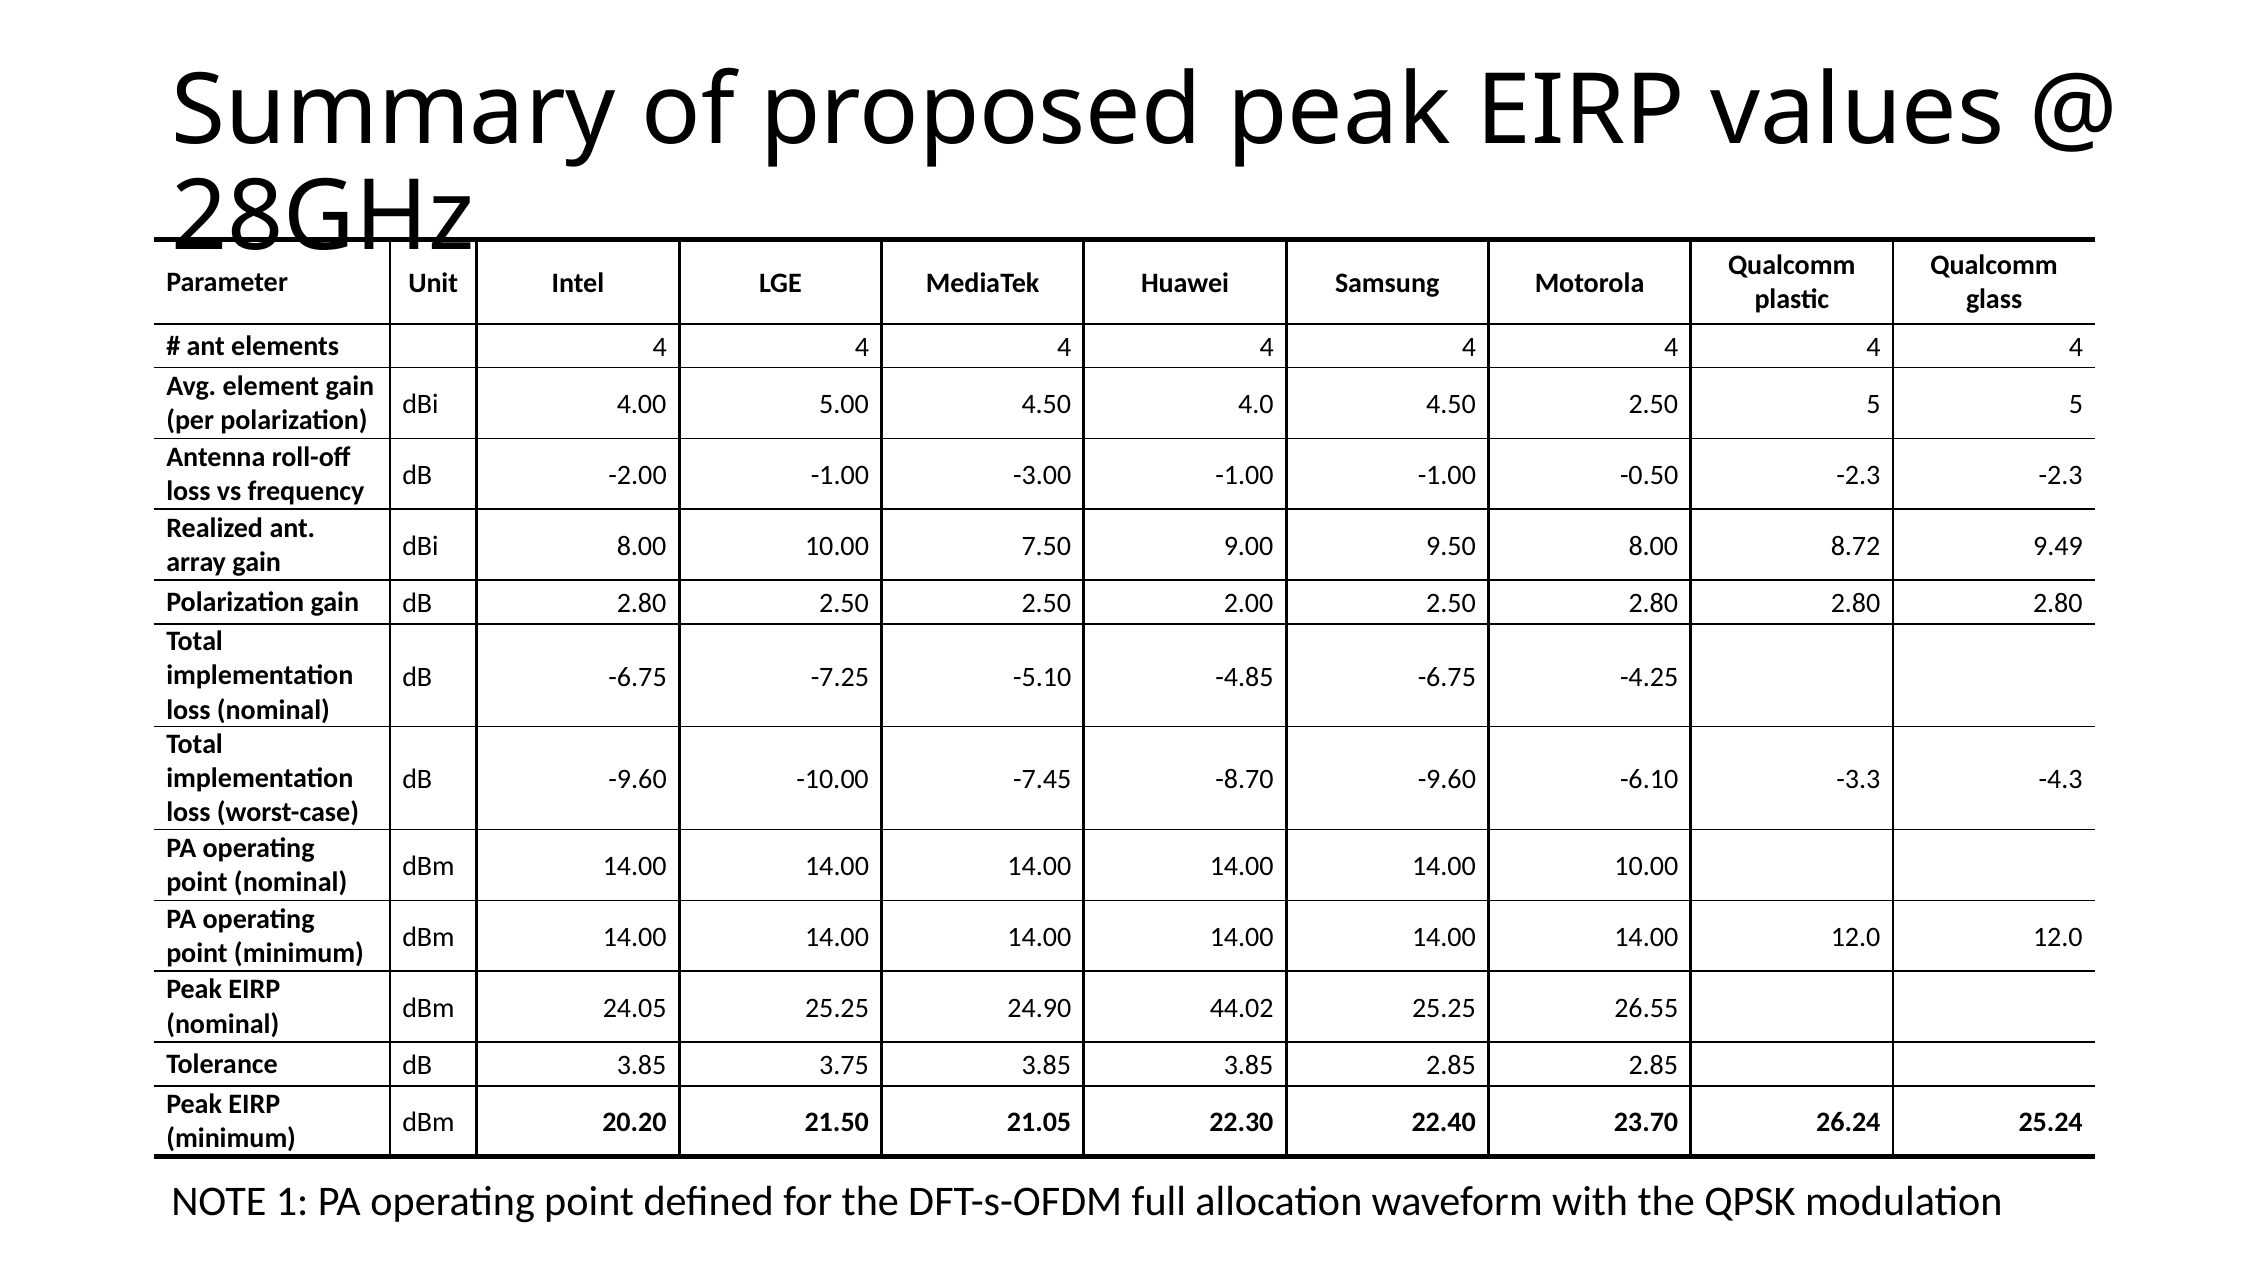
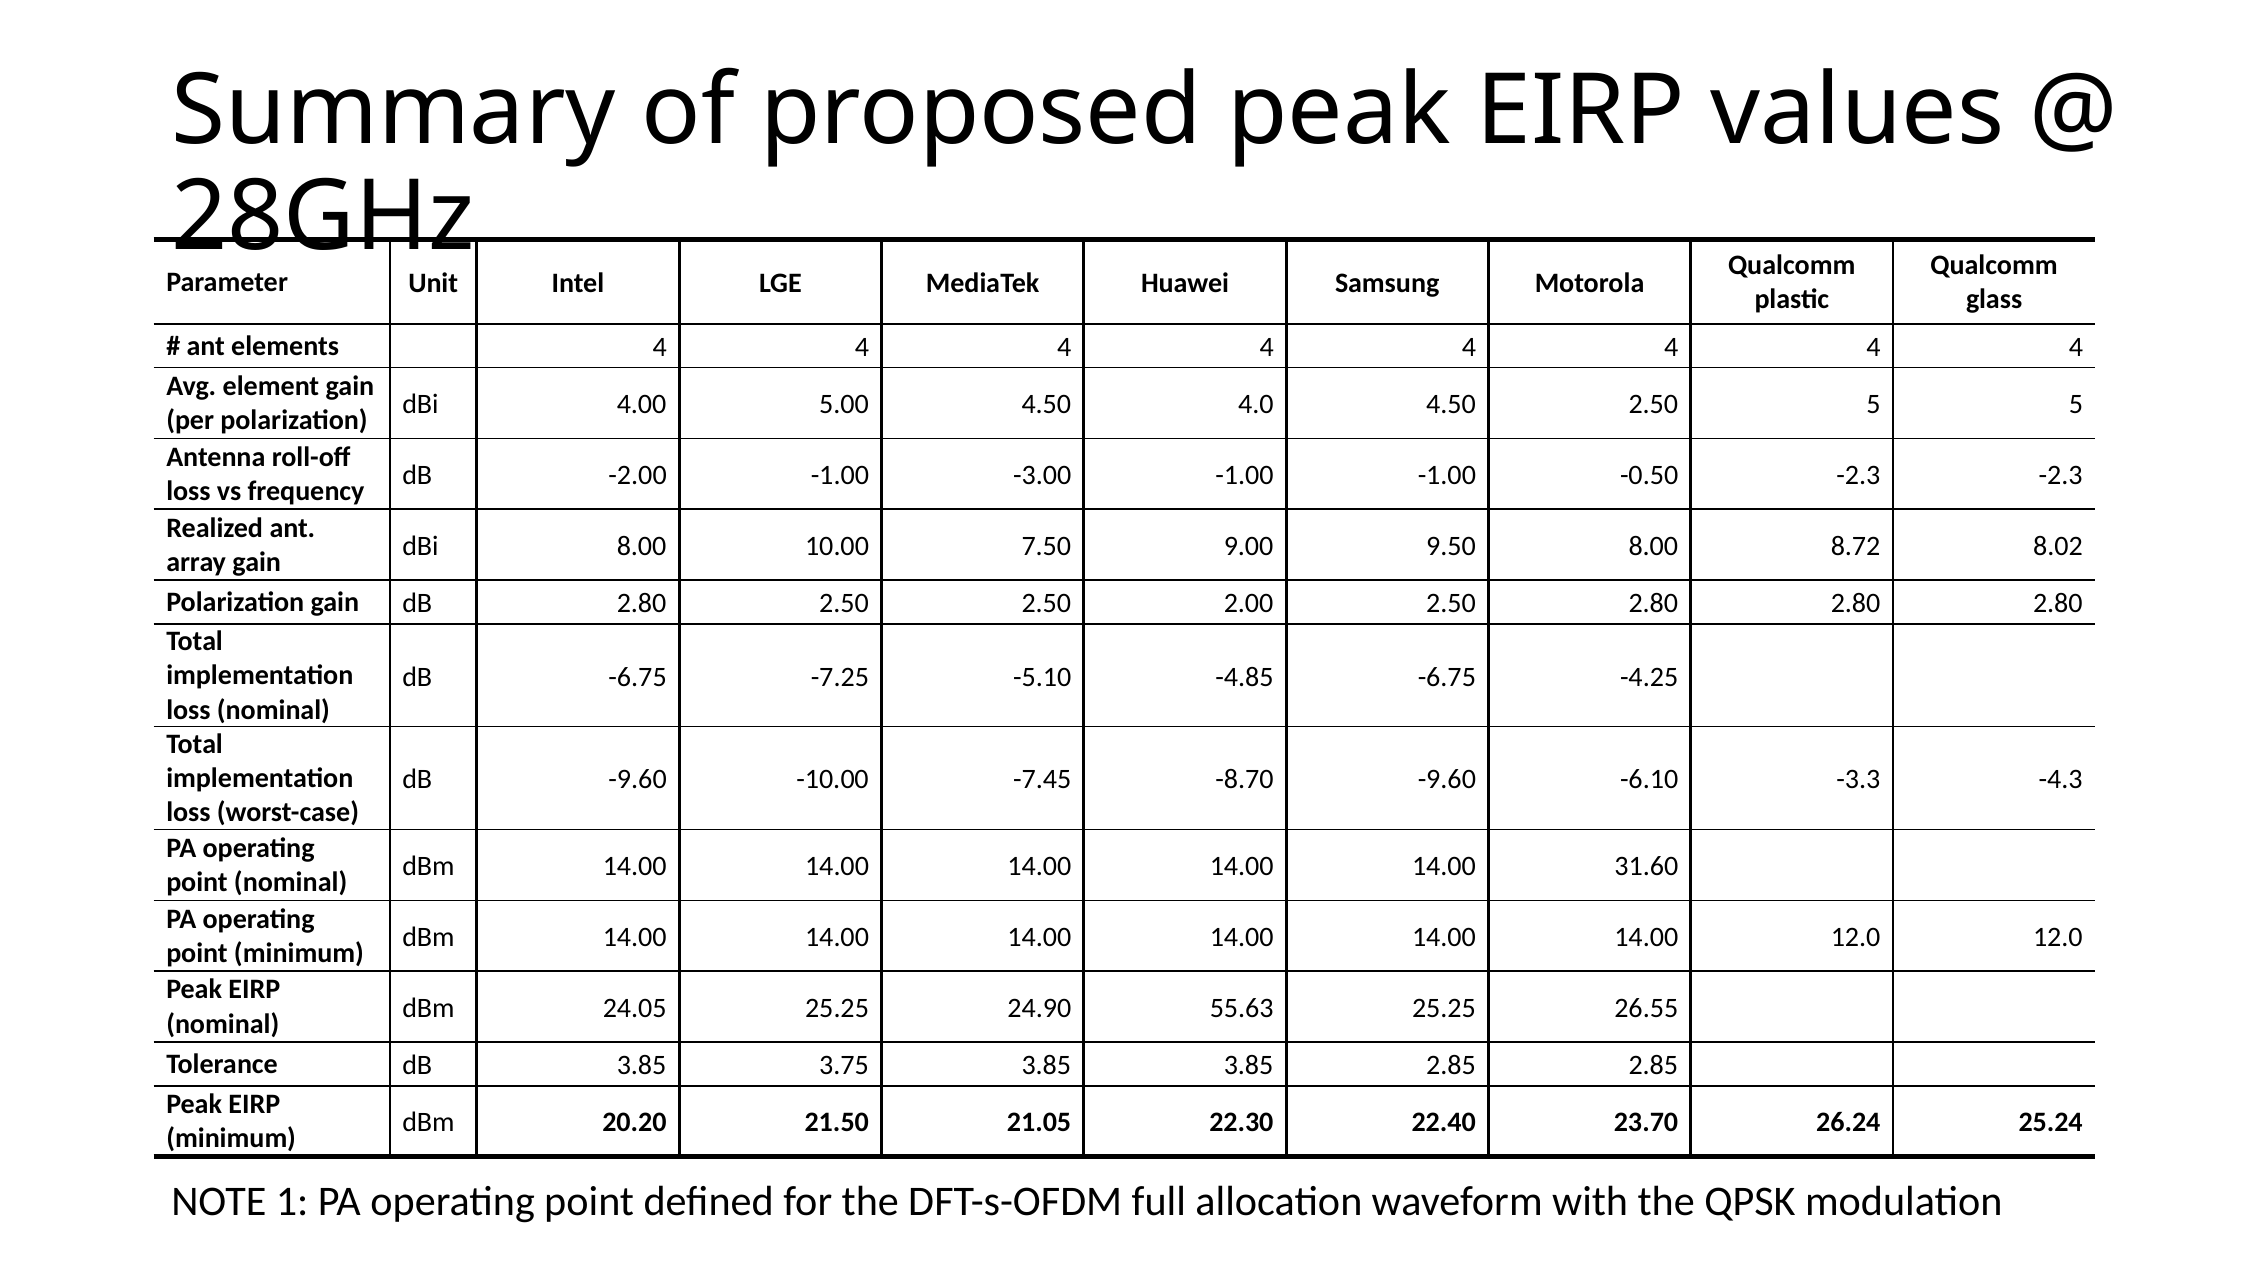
9.49: 9.49 -> 8.02
14.00 10.00: 10.00 -> 31.60
44.02: 44.02 -> 55.63
